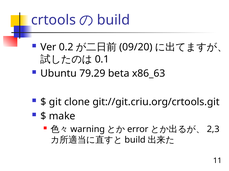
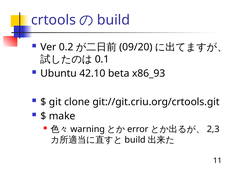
79.29: 79.29 -> 42.10
x86_63: x86_63 -> x86_93
